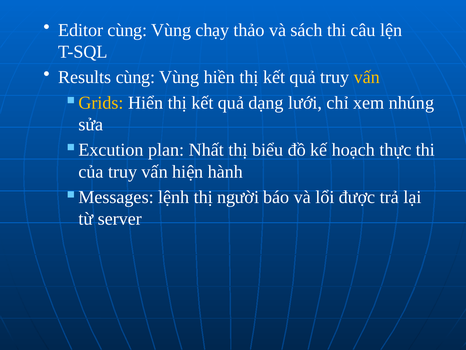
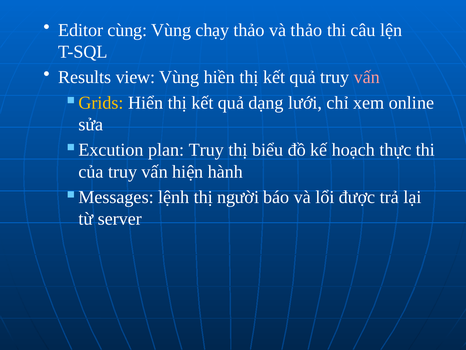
và sách: sách -> thảo
Results cùng: cùng -> view
vấn at (367, 77) colour: yellow -> pink
nhúng: nhúng -> online
plan Nhất: Nhất -> Truy
